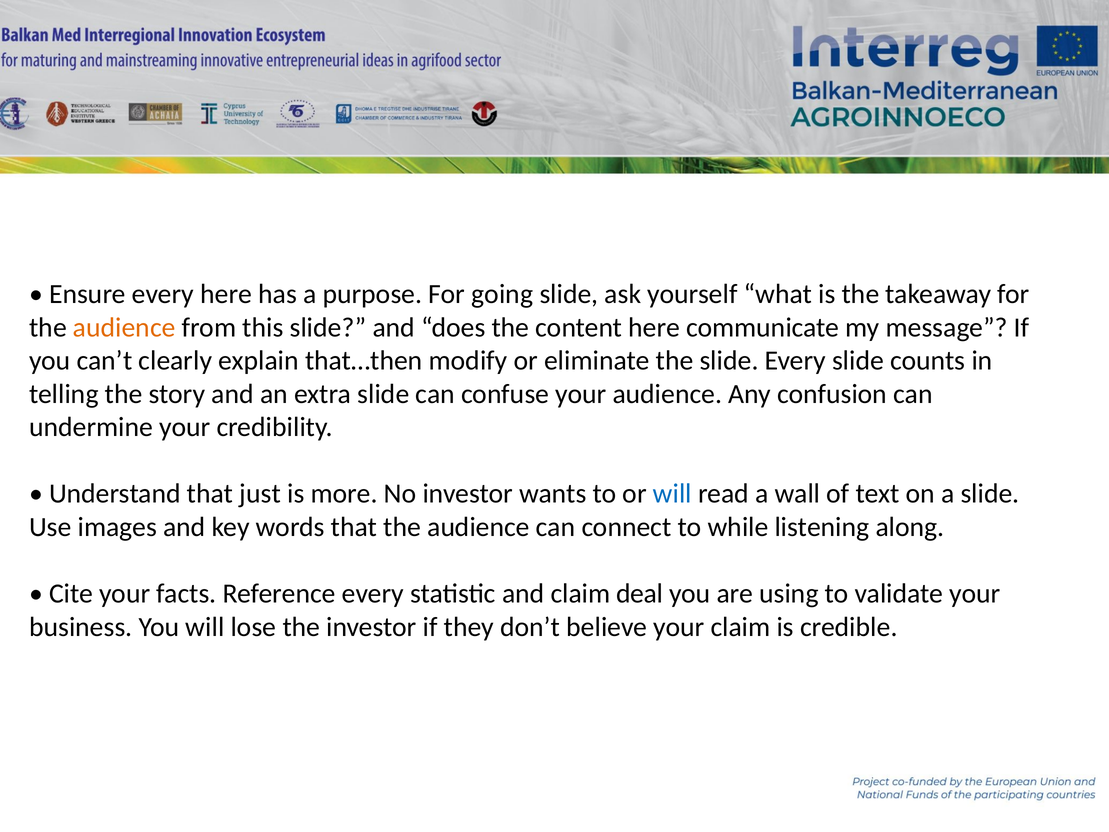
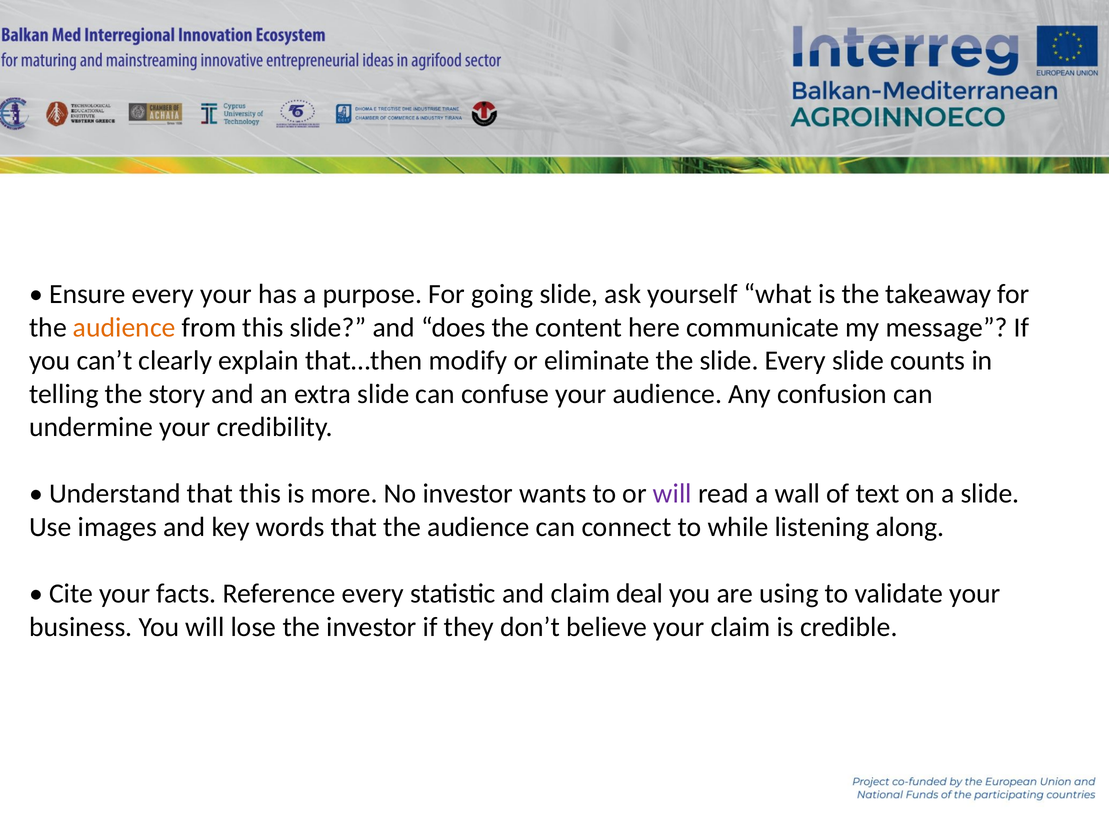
every here: here -> your
that just: just -> this
will at (672, 494) colour: blue -> purple
